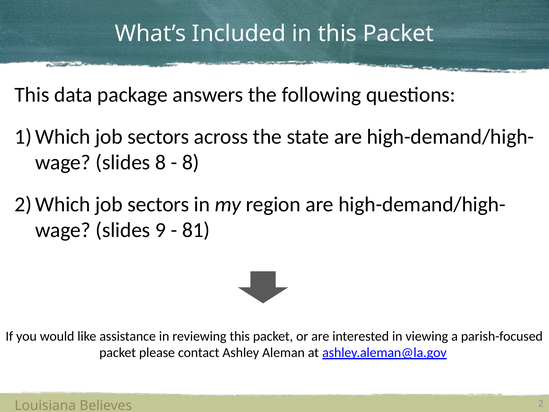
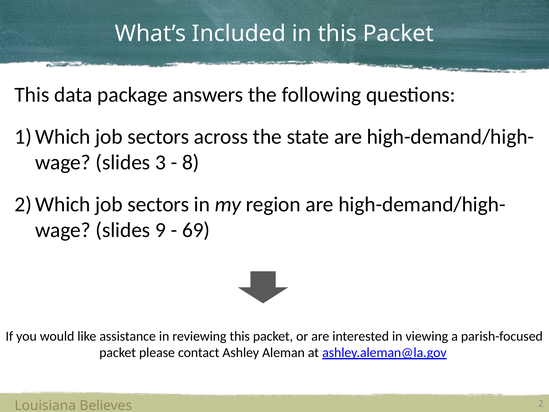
slides 8: 8 -> 3
81: 81 -> 69
